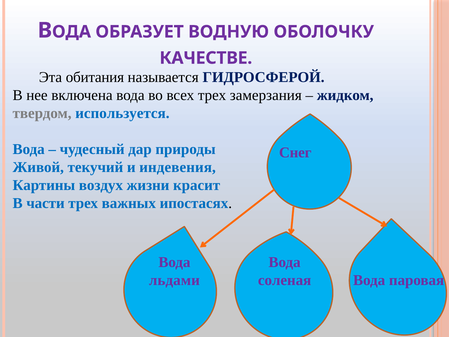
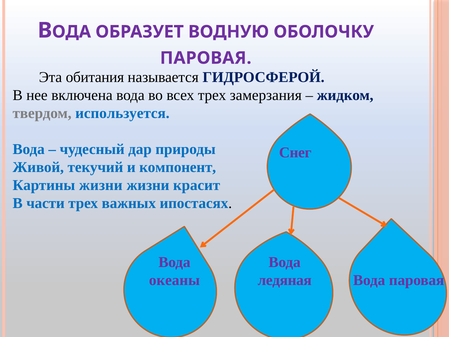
КАЧЕСТВЕ at (206, 58): КАЧЕСТВЕ -> ПАРОВАЯ
индевения: индевения -> компонент
Картины воздух: воздух -> жизни
льдами: льдами -> океаны
соленая: соленая -> ледяная
